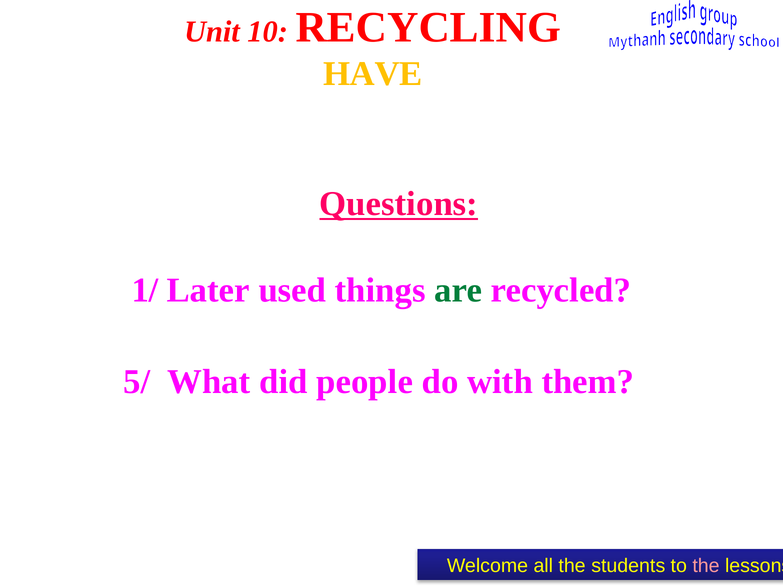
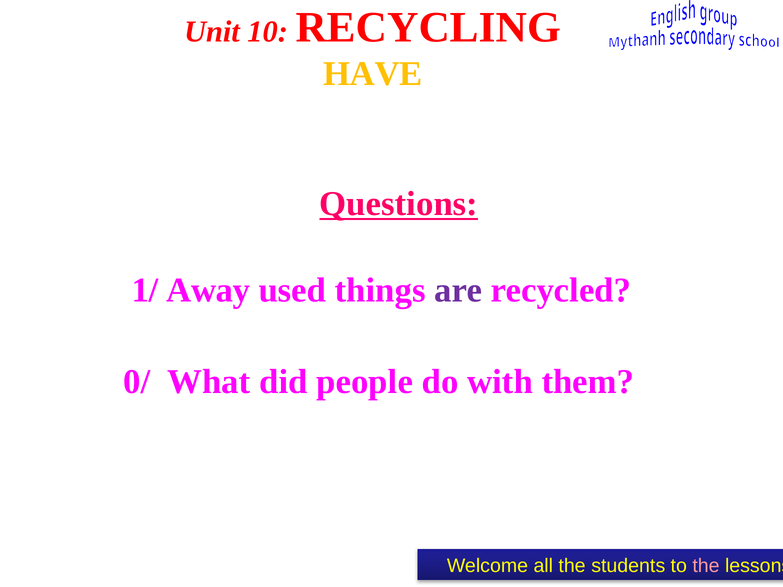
Later: Later -> Away
are colour: green -> purple
5/: 5/ -> 0/
